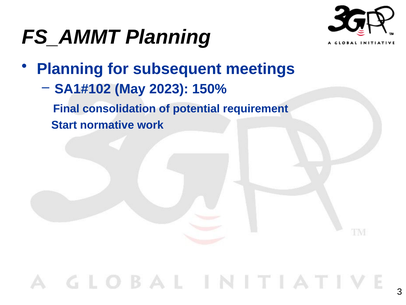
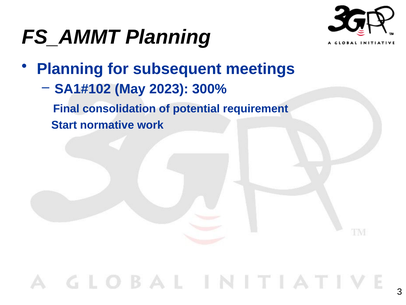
150%: 150% -> 300%
